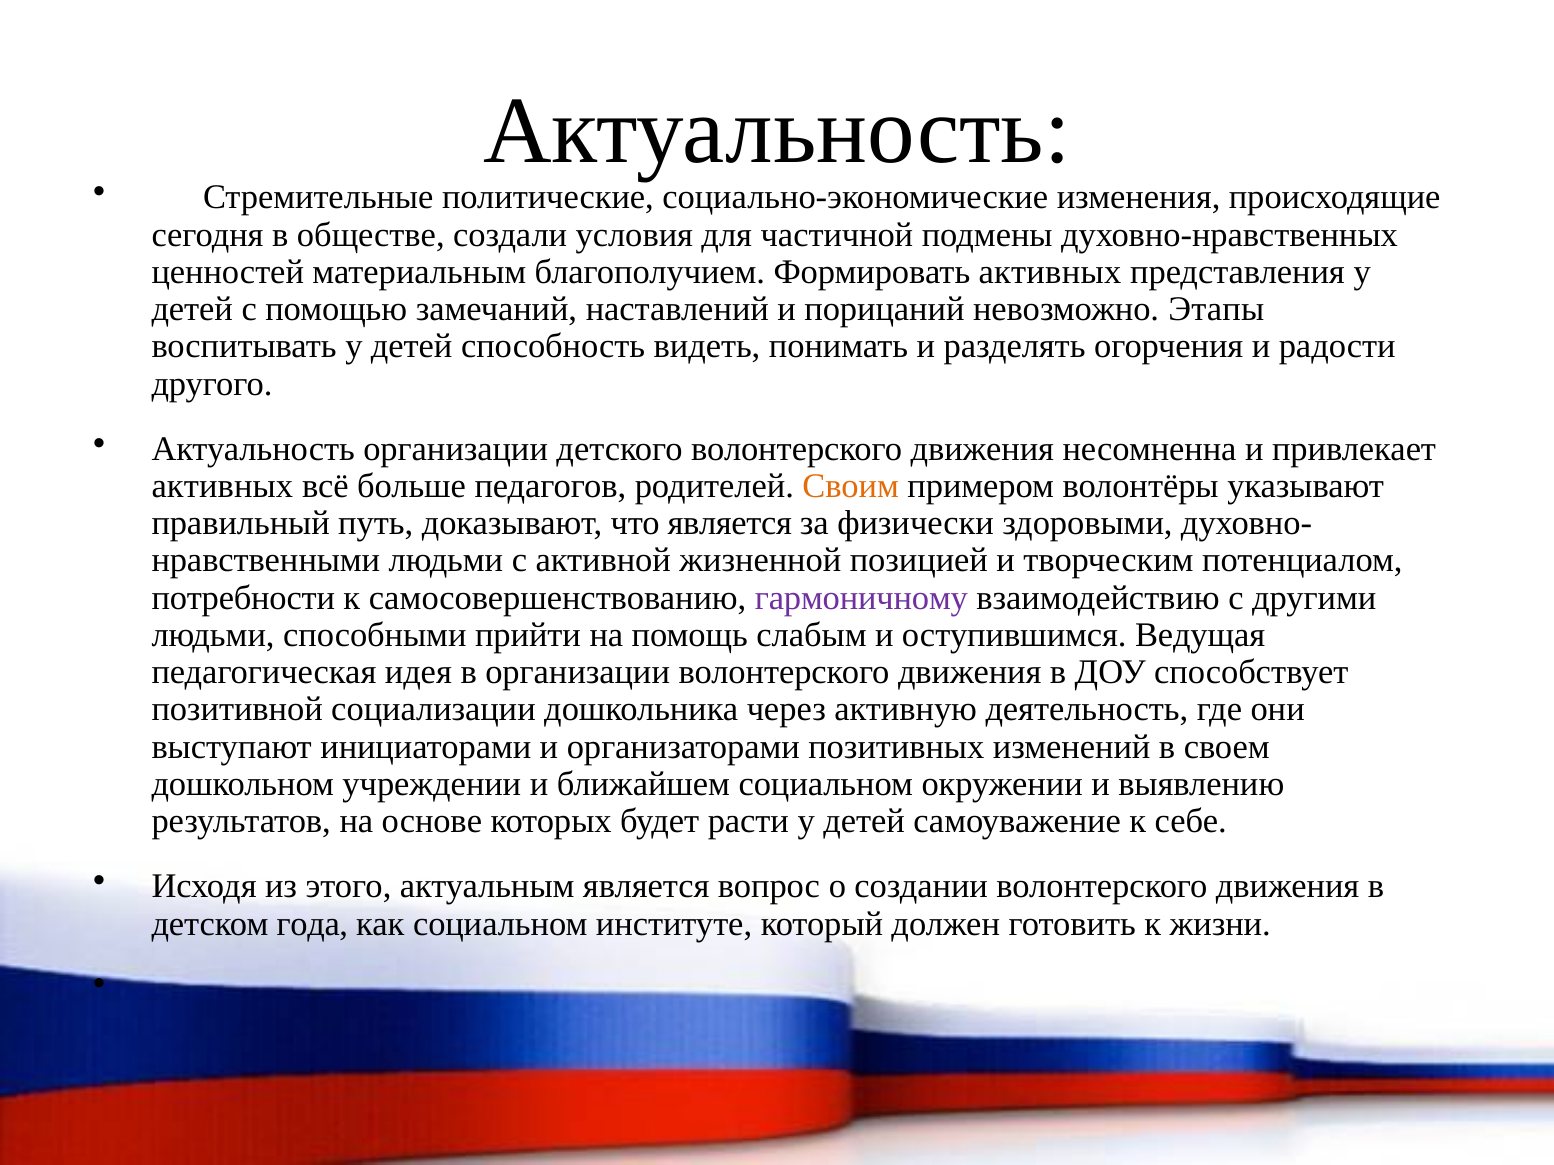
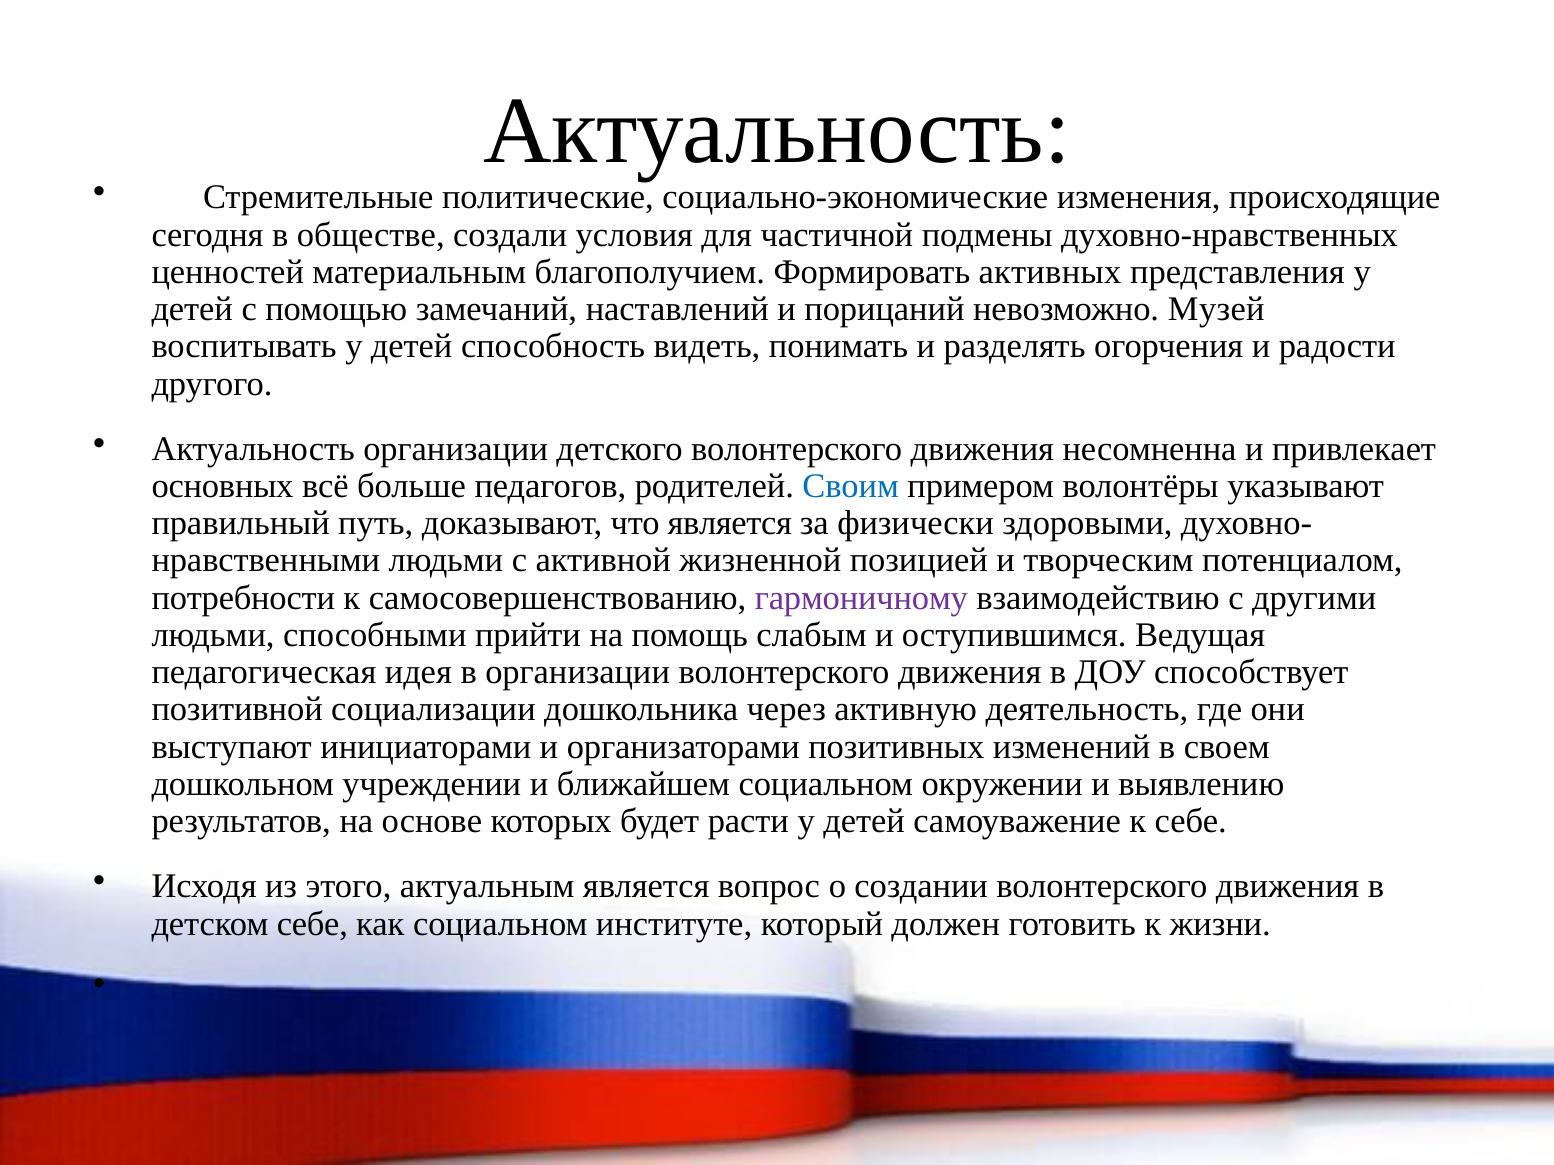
Этапы: Этапы -> Музей
активных at (222, 486): активных -> основных
Своим colour: orange -> blue
детском года: года -> себе
